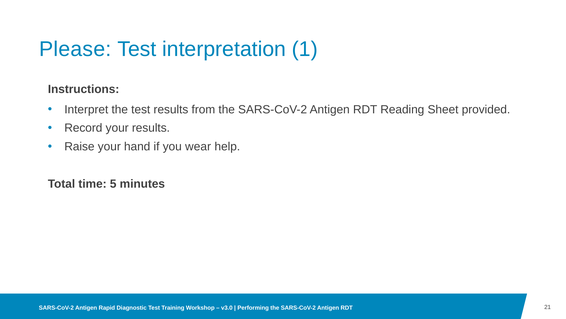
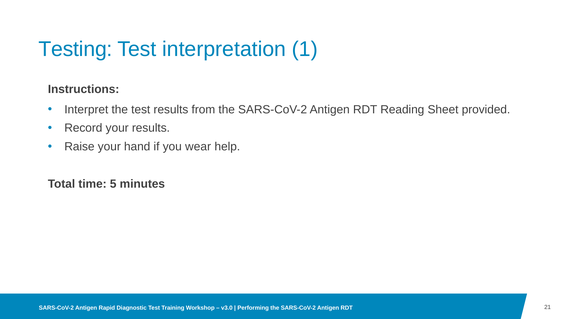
Please: Please -> Testing
